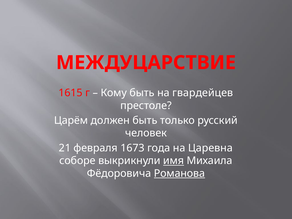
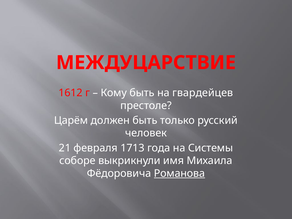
1615: 1615 -> 1612
1673: 1673 -> 1713
Царевна: Царевна -> Системы
имя underline: present -> none
